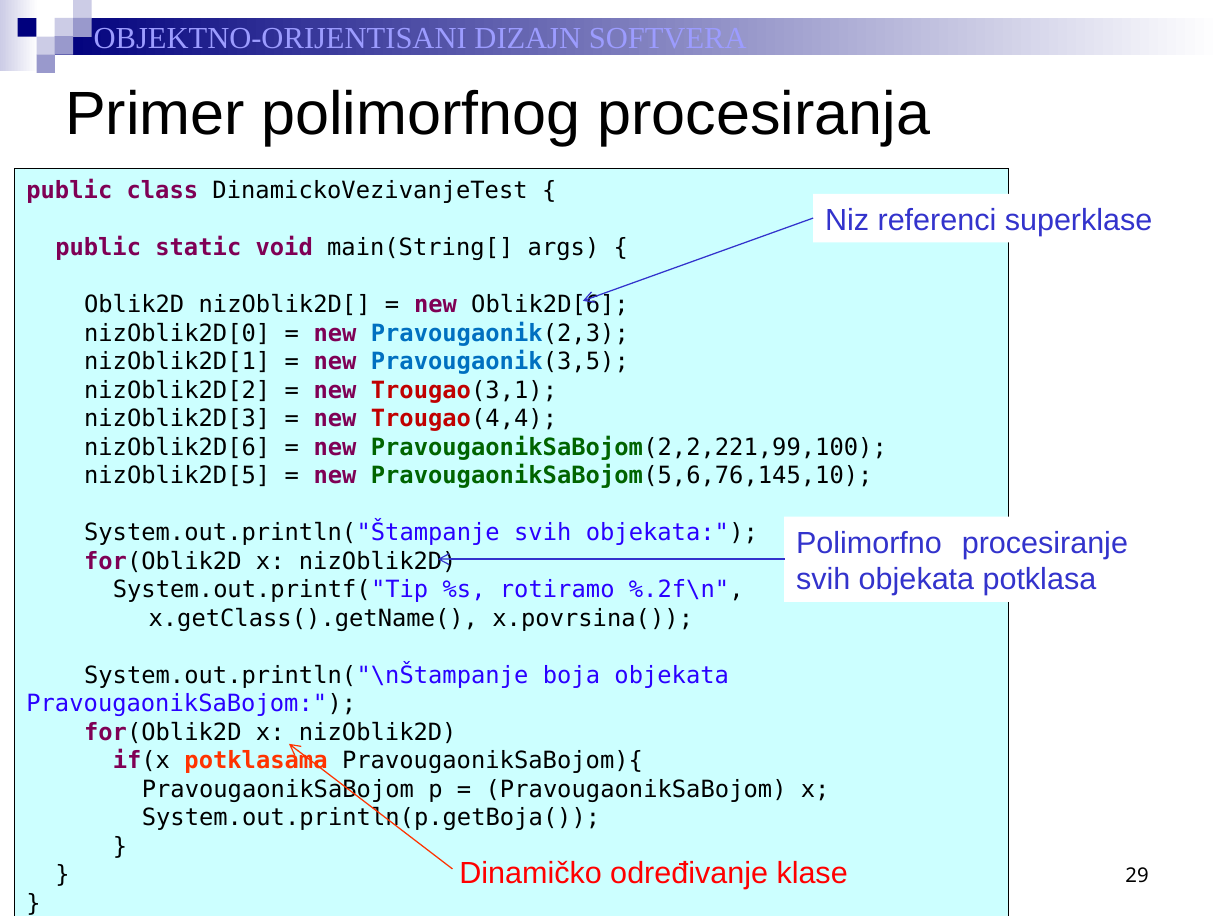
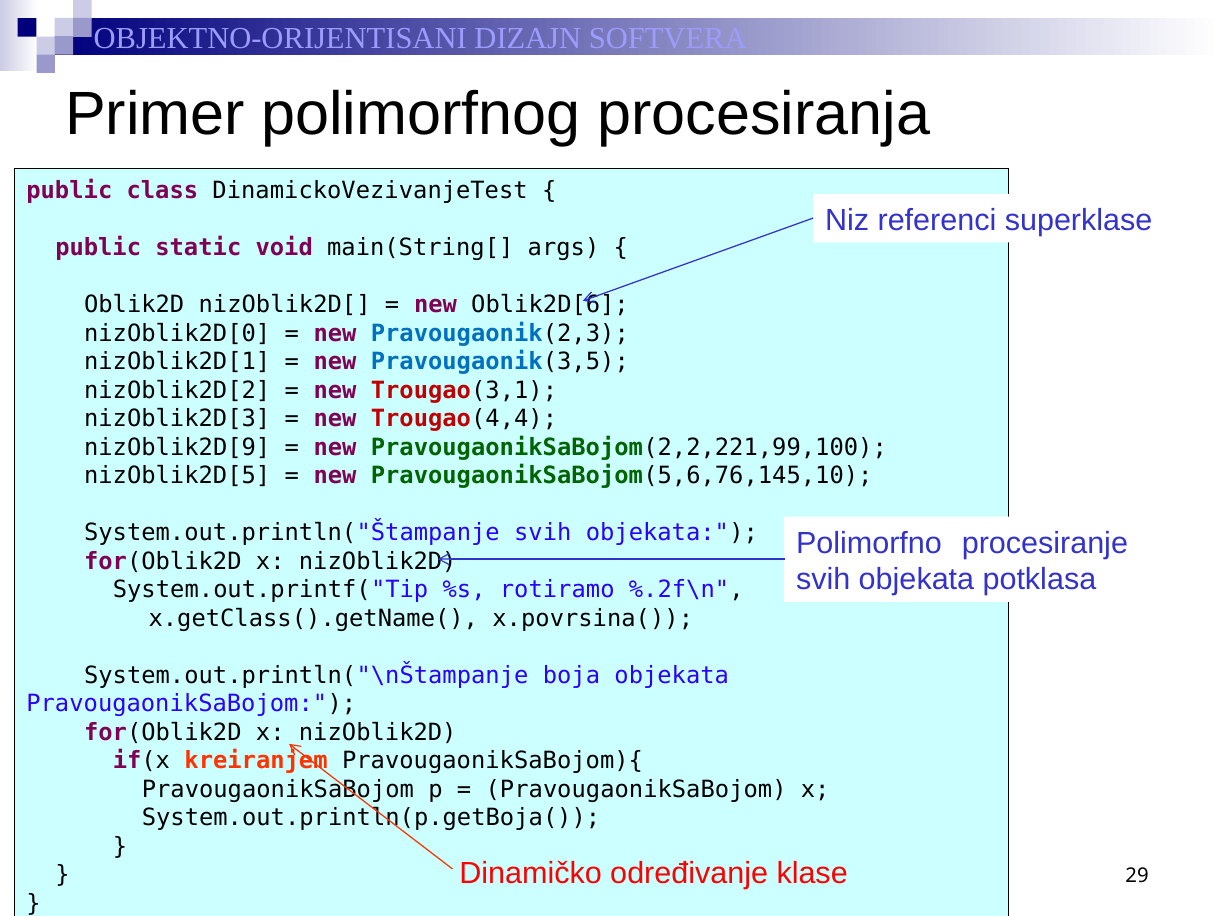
nizOblik2D[6: nizOblik2D[6 -> nizOblik2D[9
potklasama: potklasama -> kreiranjem
